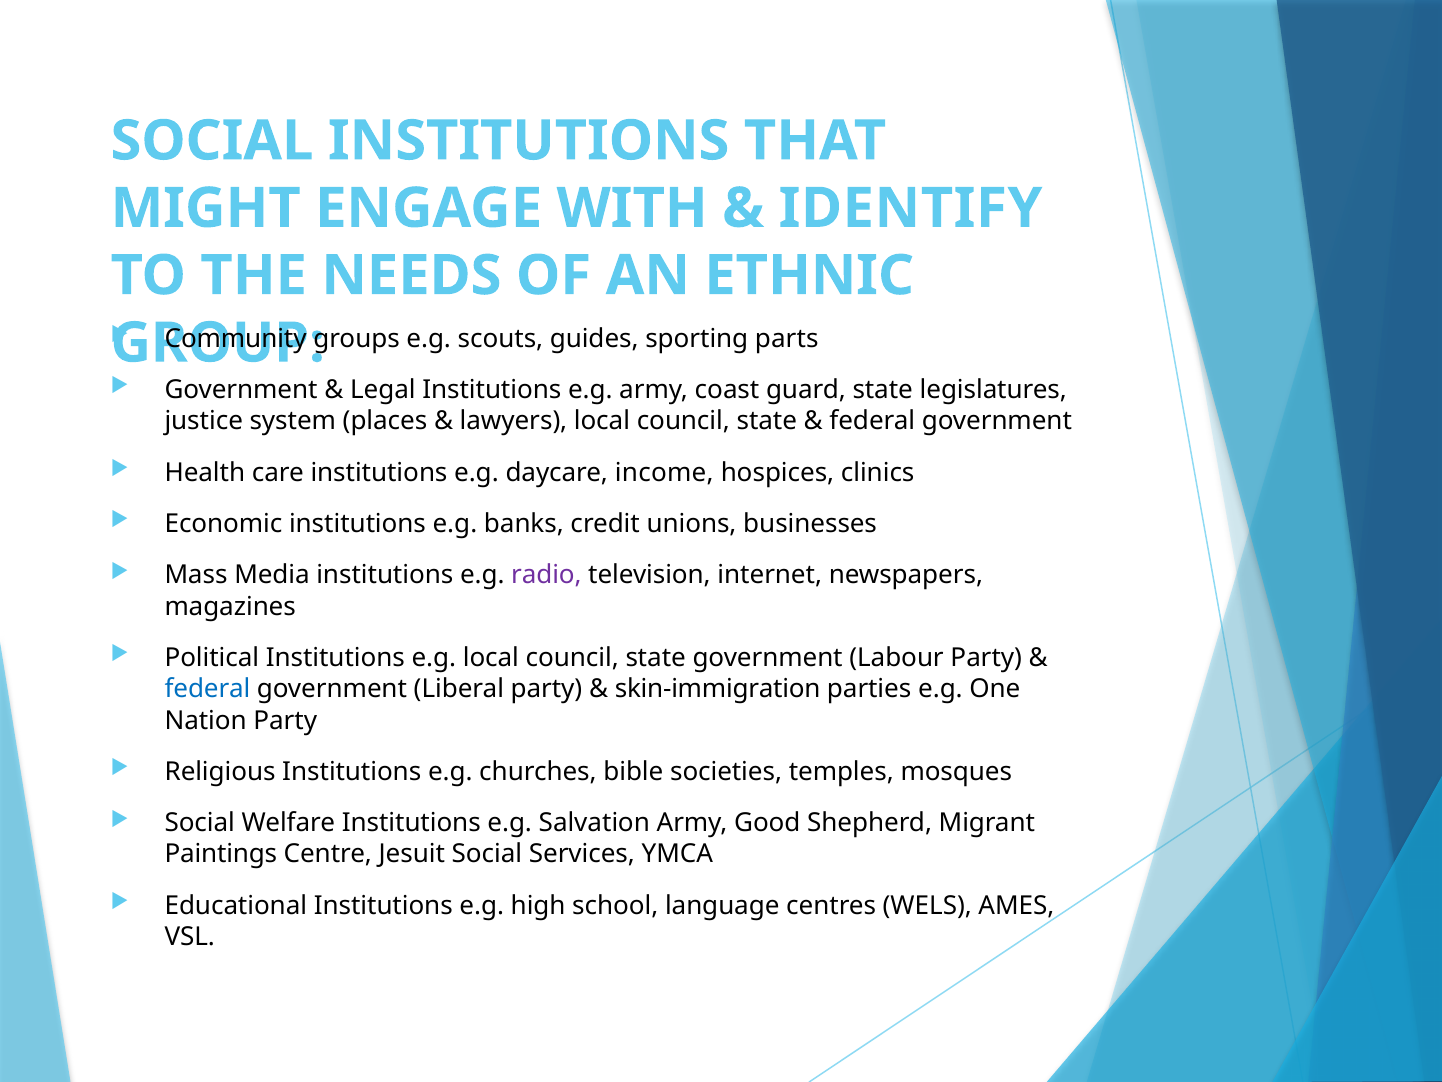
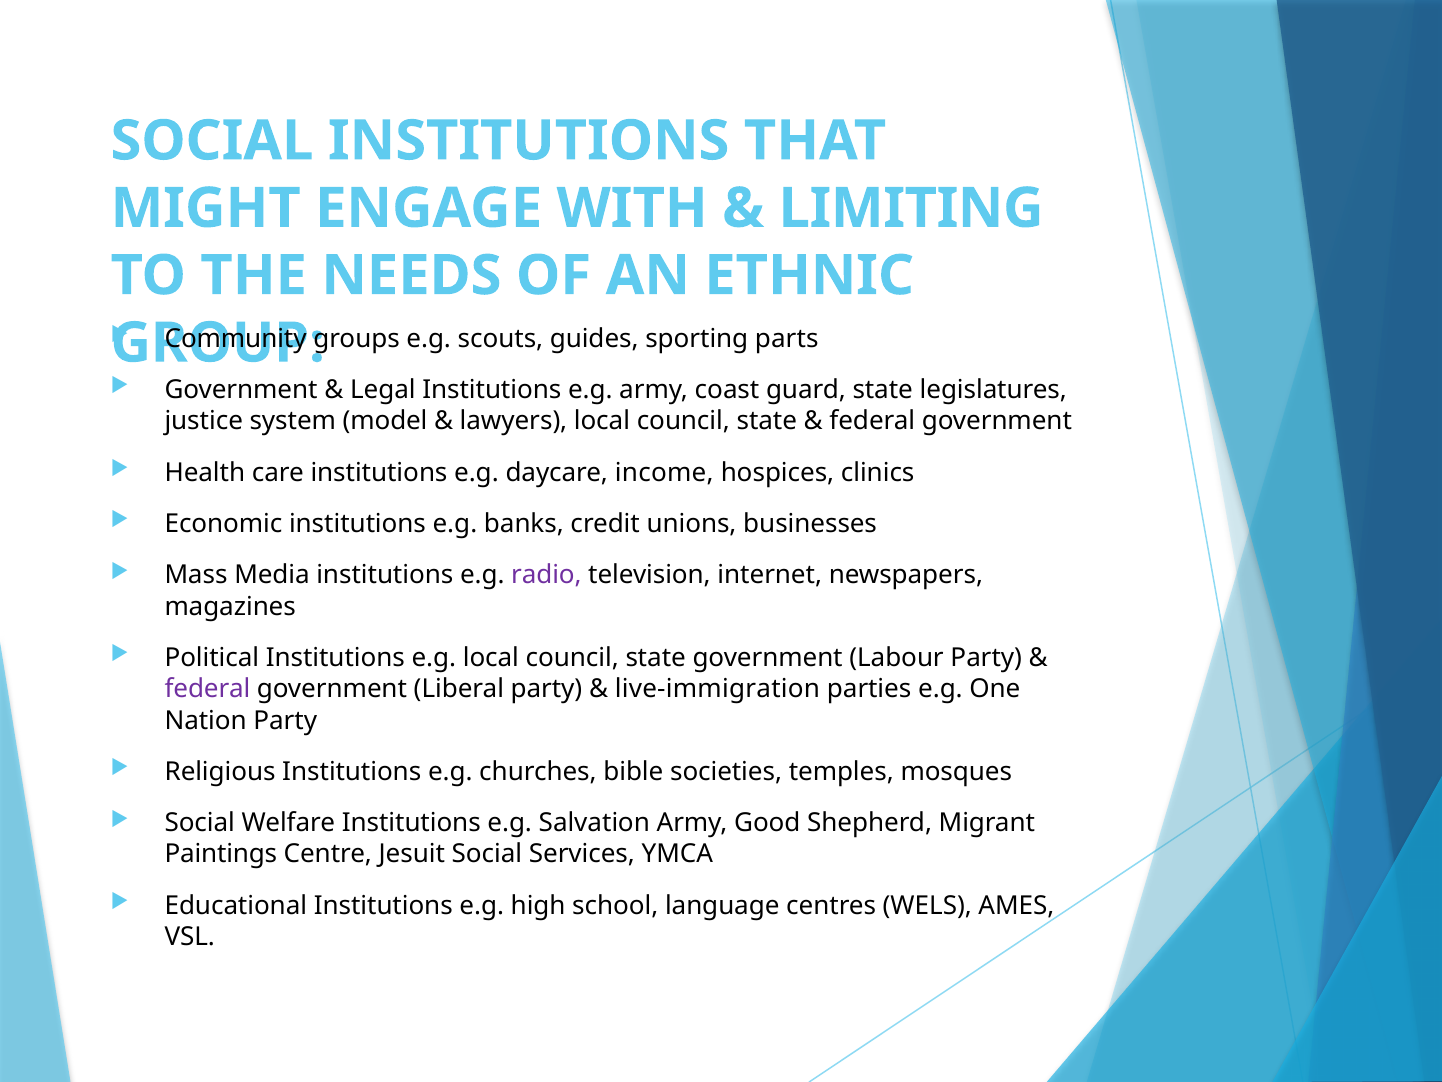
IDENTIFY: IDENTIFY -> LIMITING
places: places -> model
federal at (208, 689) colour: blue -> purple
skin-immigration: skin-immigration -> live-immigration
